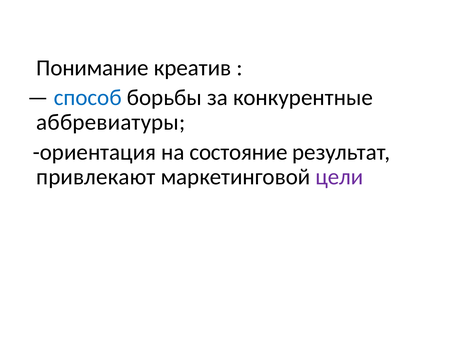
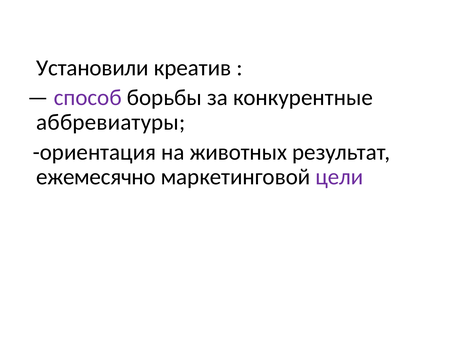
Понимание: Понимание -> Установили
способ colour: blue -> purple
состояние: состояние -> животных
привлекают: привлекают -> ежемесячно
